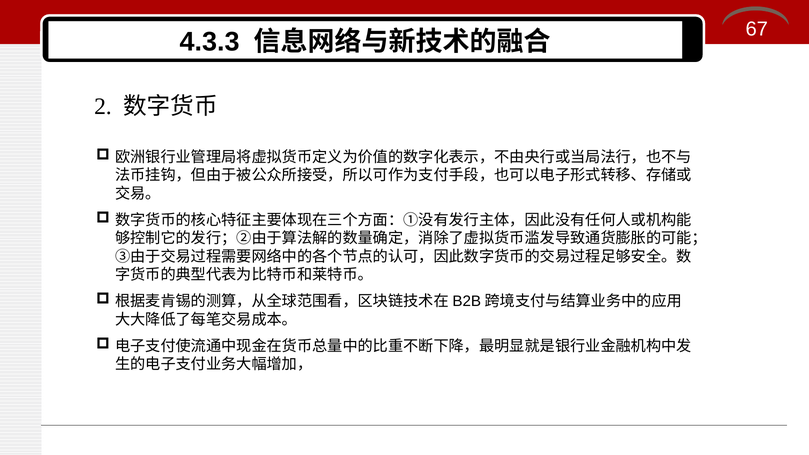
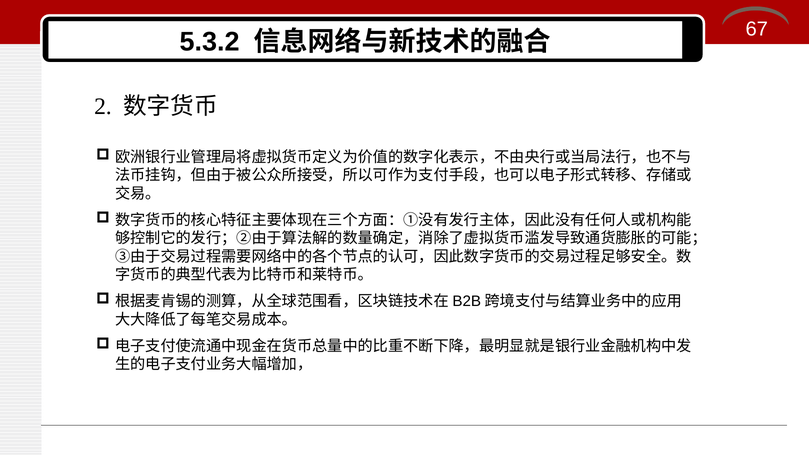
4.3.3: 4.3.3 -> 5.3.2
